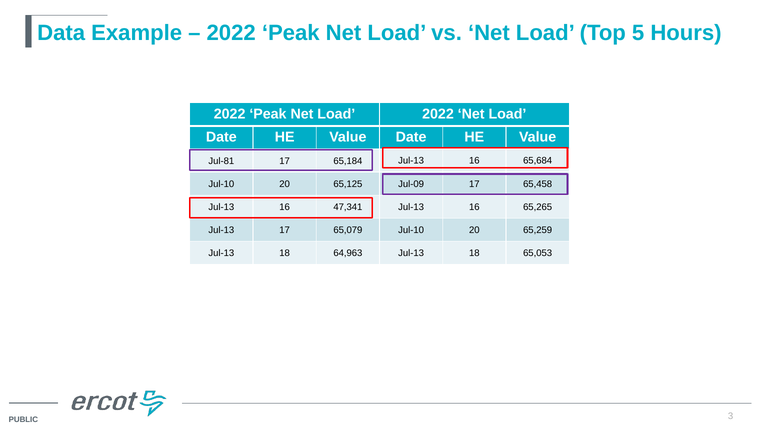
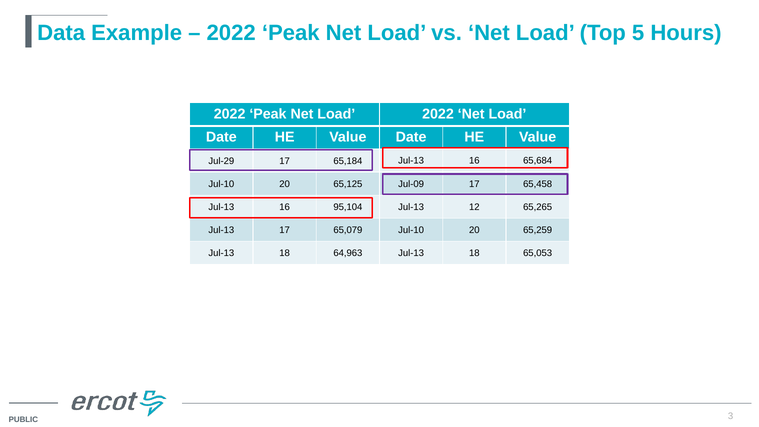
Jul-81: Jul-81 -> Jul-29
47,341: 47,341 -> 95,104
16 at (474, 207): 16 -> 12
